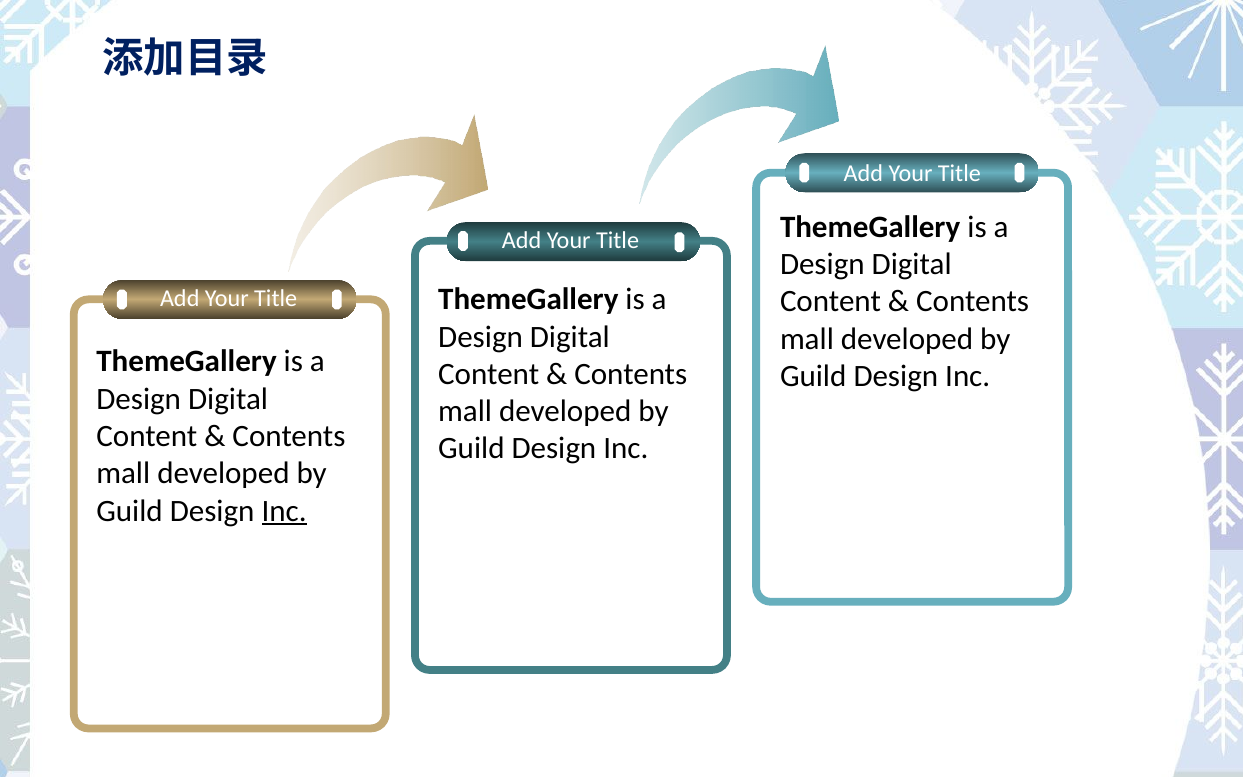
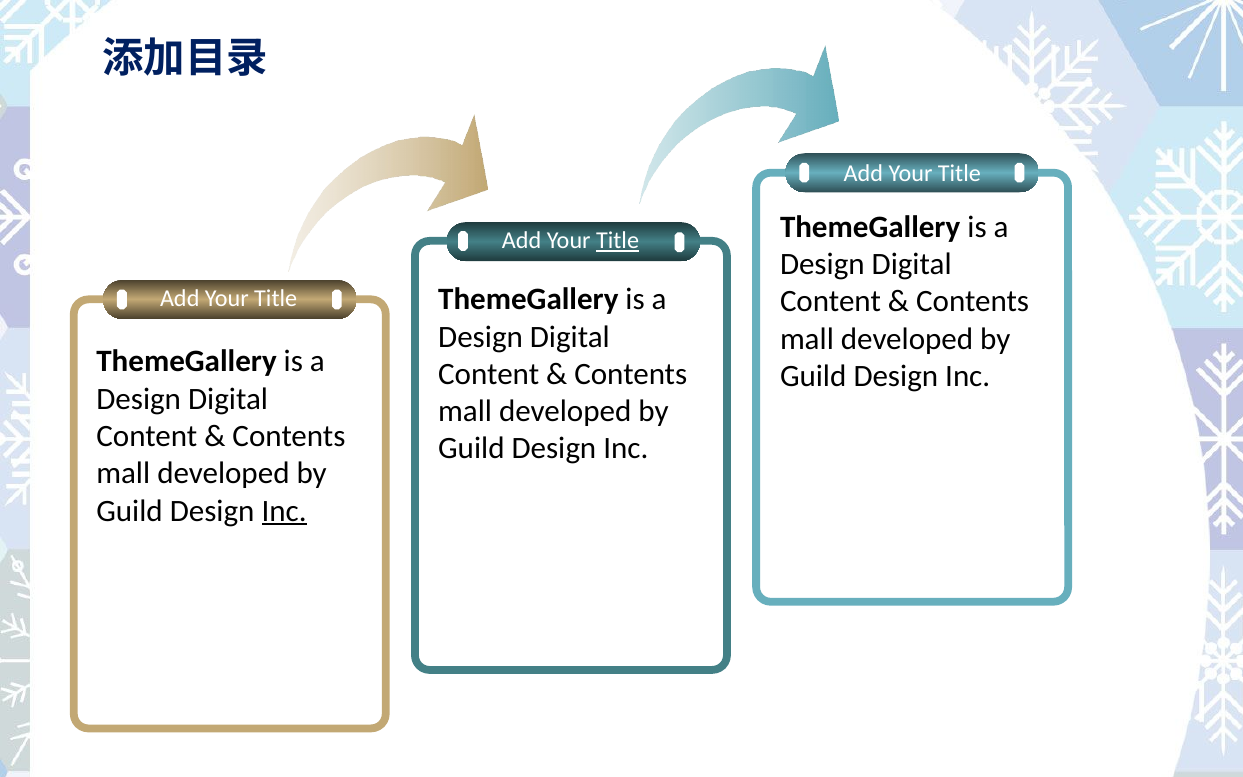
Title at (618, 240) underline: none -> present
